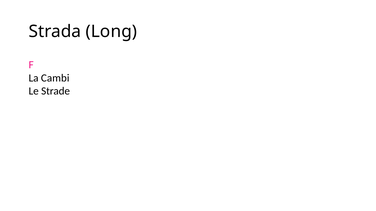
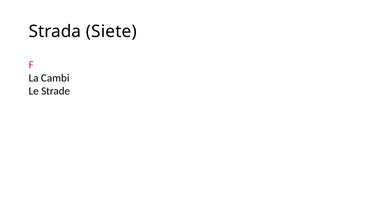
Long: Long -> Siete
